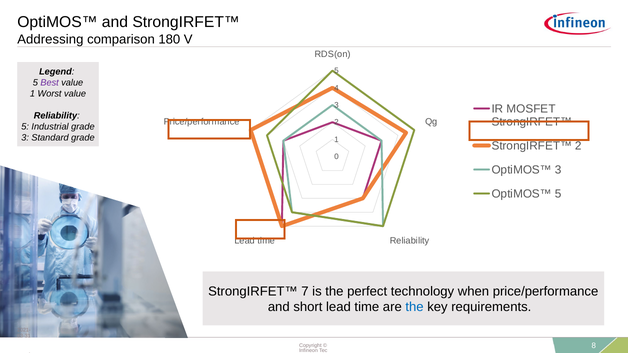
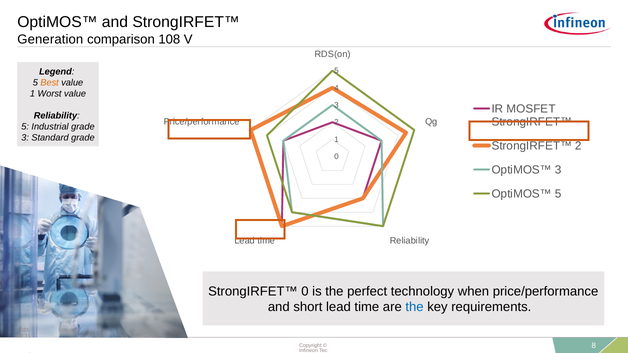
Addressing: Addressing -> Generation
180: 180 -> 108
Best colour: purple -> orange
StrongIRFET™ 7: 7 -> 0
